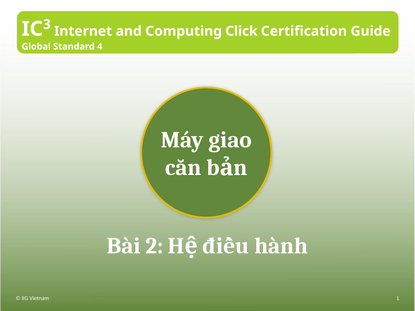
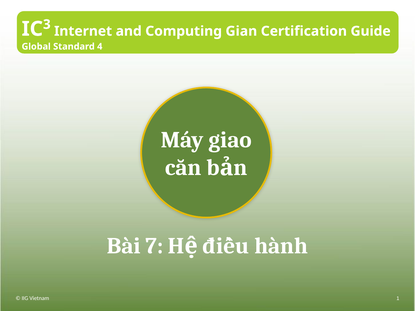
Click: Click -> Gian
2: 2 -> 7
